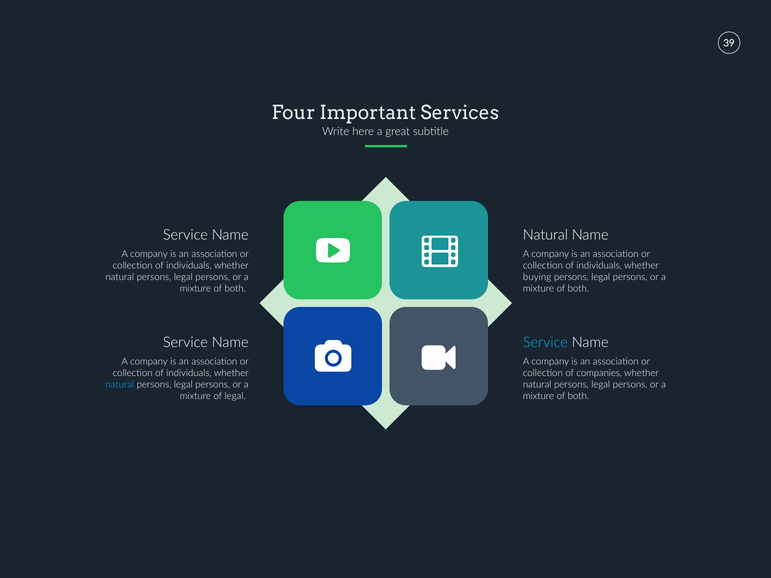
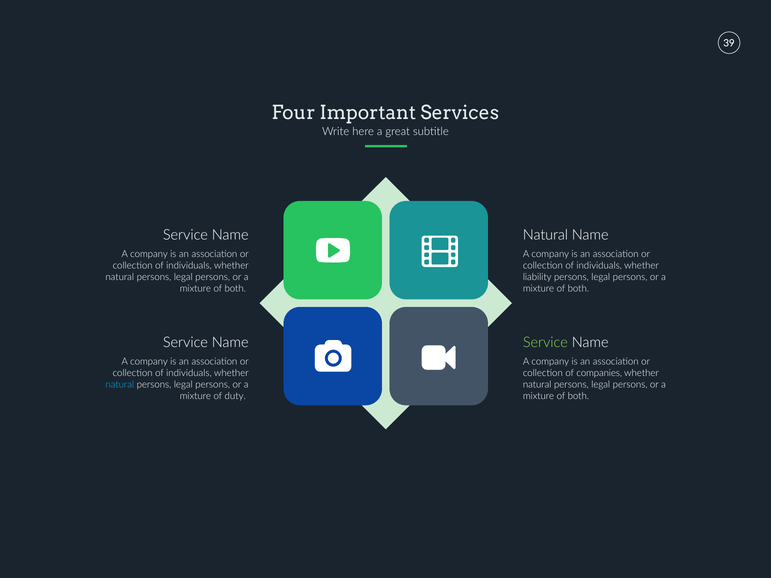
buying: buying -> liability
Service at (545, 343) colour: light blue -> light green
of legal: legal -> duty
